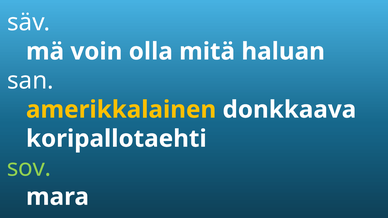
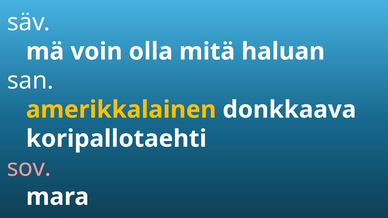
sov colour: light green -> pink
